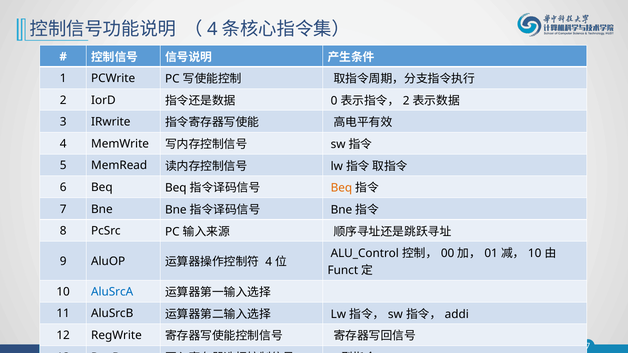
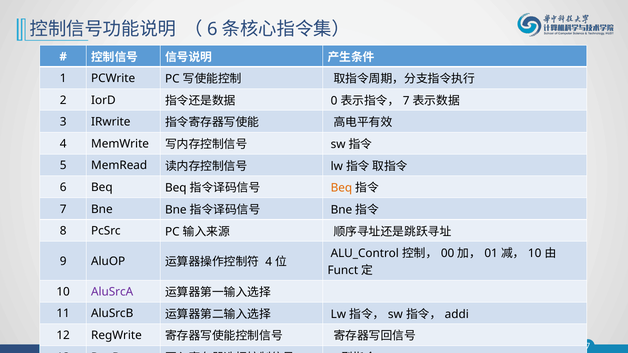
4 at (212, 29): 4 -> 6
2 at (406, 101): 2 -> 7
AluSrcA colour: blue -> purple
